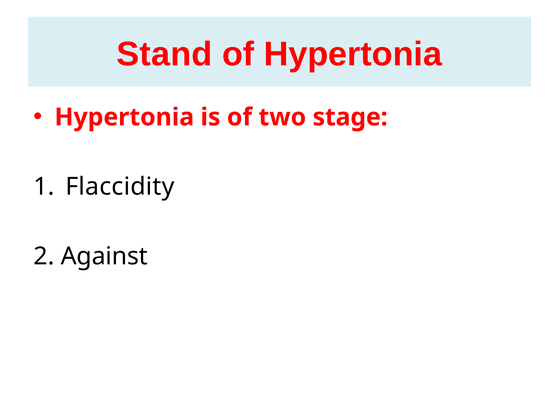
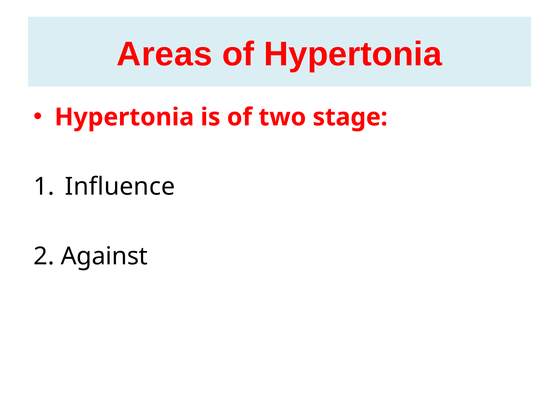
Stand: Stand -> Areas
Flaccidity: Flaccidity -> Influence
